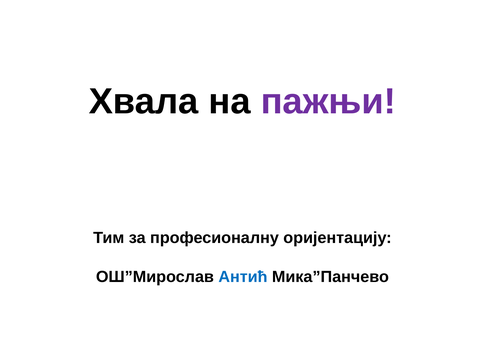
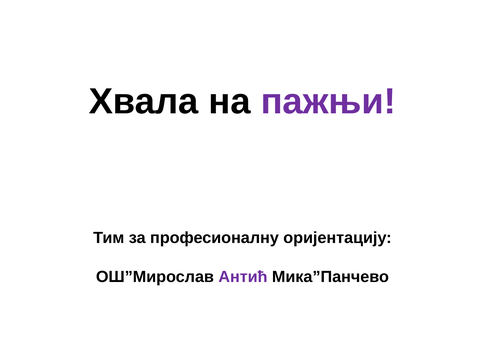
Антић colour: blue -> purple
